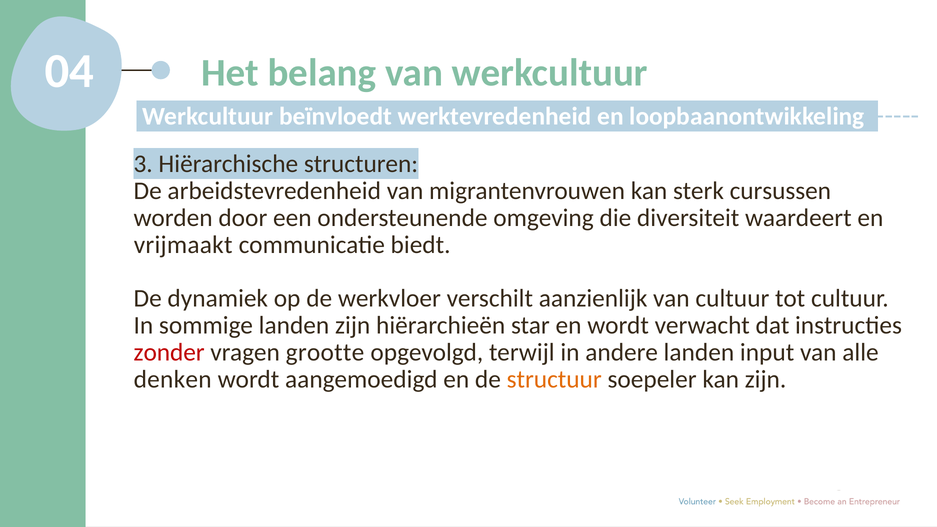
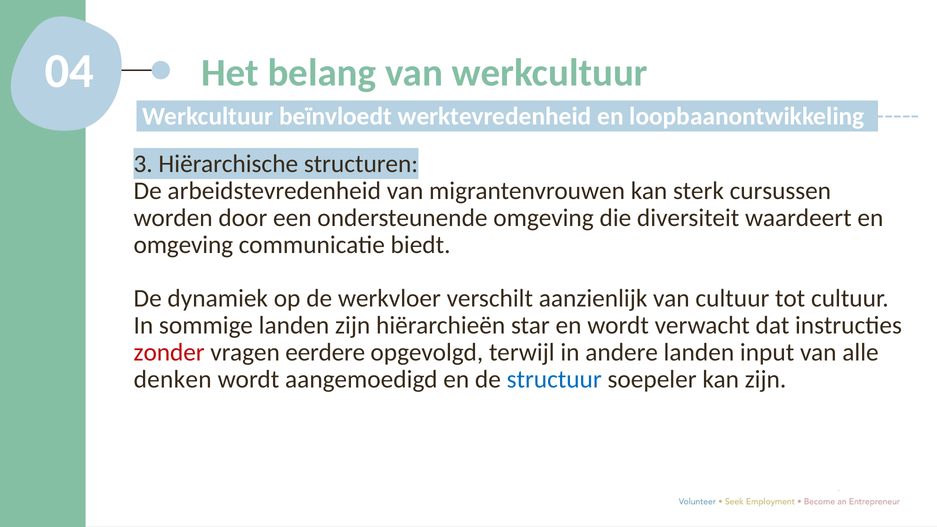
vrijmaakt at (183, 245): vrijmaakt -> omgeving
grootte: grootte -> eerdere
structuur colour: orange -> blue
